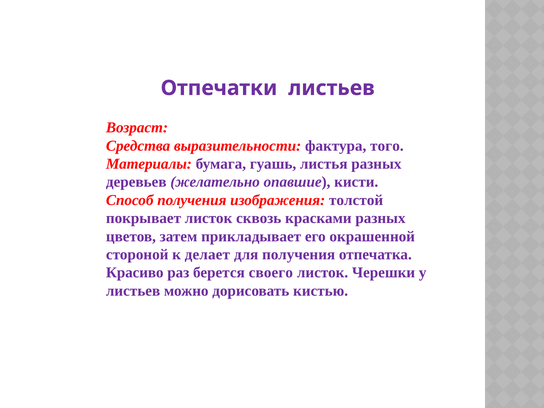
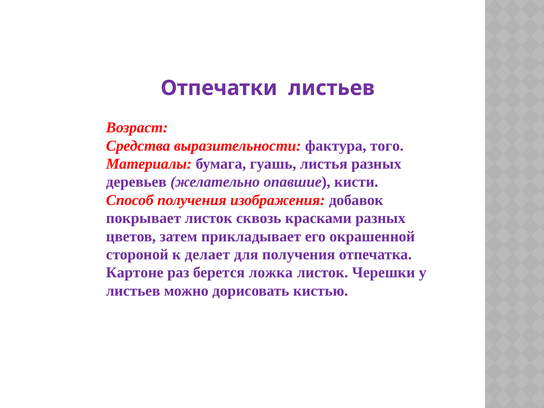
толстой: толстой -> добавок
Красиво: Красиво -> Картоне
своего: своего -> ложка
